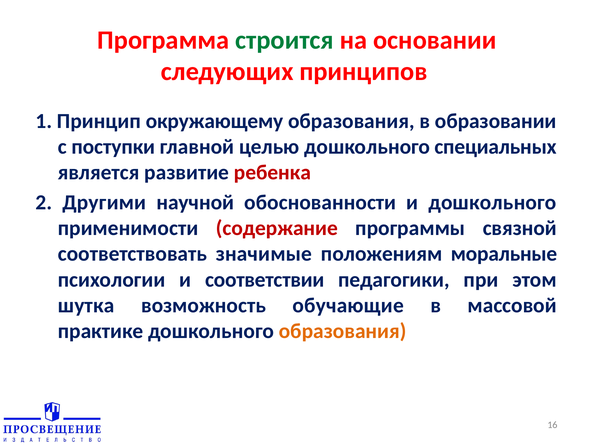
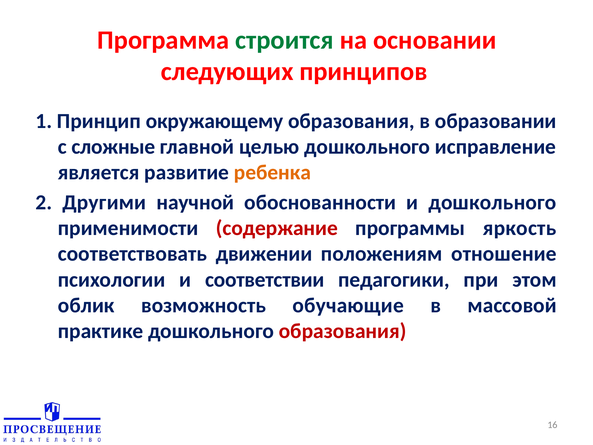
поступки: поступки -> сложные
специальных: специальных -> исправление
ребенка colour: red -> orange
связной: связной -> яркость
значимые: значимые -> движении
моральные: моральные -> отношение
шутка: шутка -> облик
образования at (343, 331) colour: orange -> red
